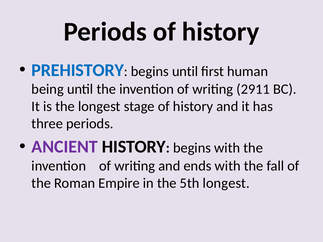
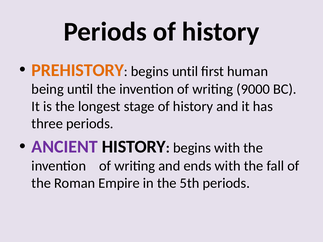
PREHISTORY colour: blue -> orange
2911: 2911 -> 9000
5th longest: longest -> periods
